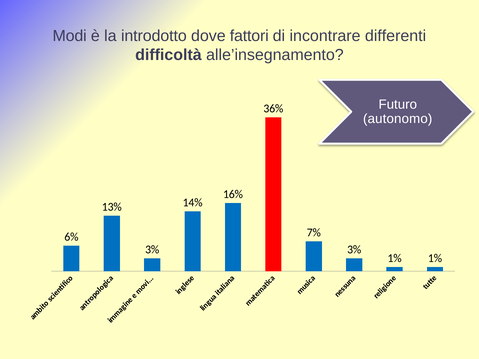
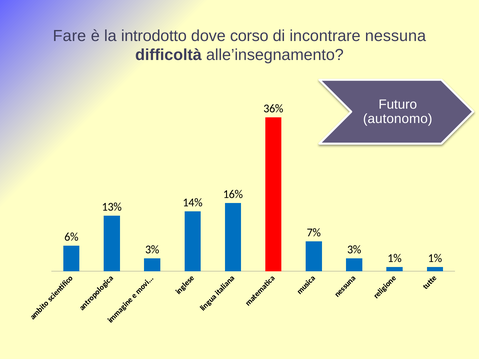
Modi: Modi -> Fare
fattori: fattori -> corso
differenti: differenti -> nessuna
